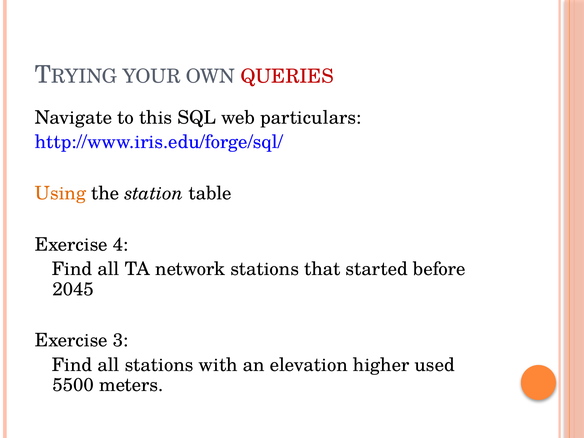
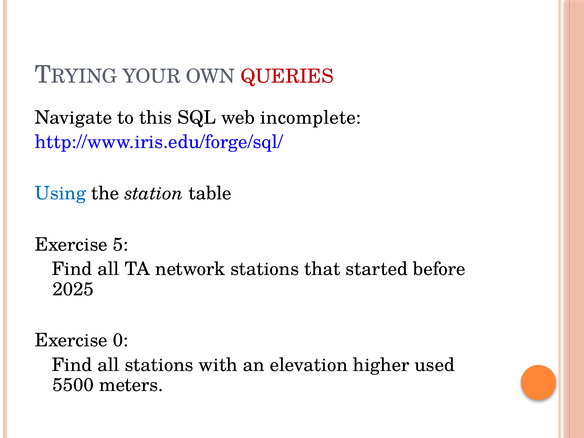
particulars: particulars -> incomplete
Using colour: orange -> blue
4: 4 -> 5
2045: 2045 -> 2025
3: 3 -> 0
